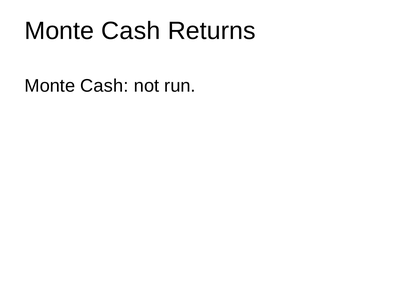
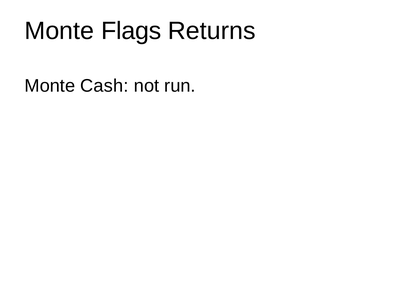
Cash at (131, 31): Cash -> Flags
